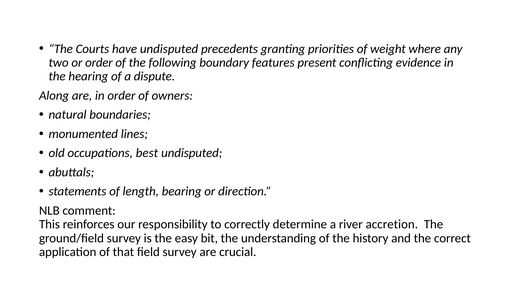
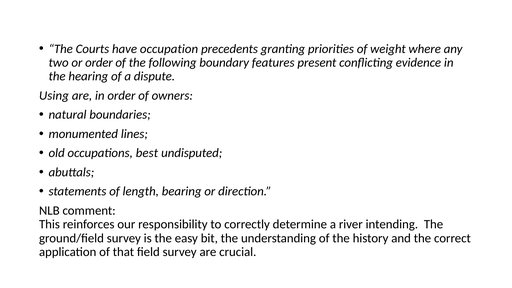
have undisputed: undisputed -> occupation
Along: Along -> Using
accretion: accretion -> intending
